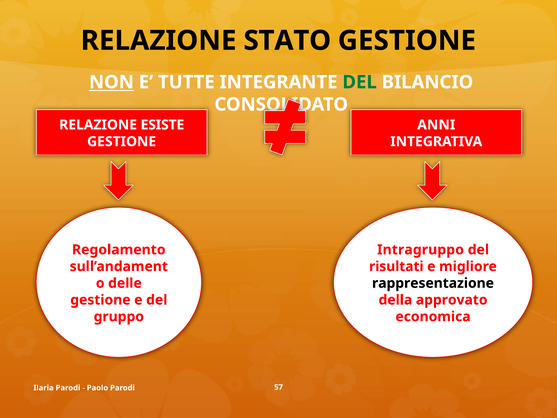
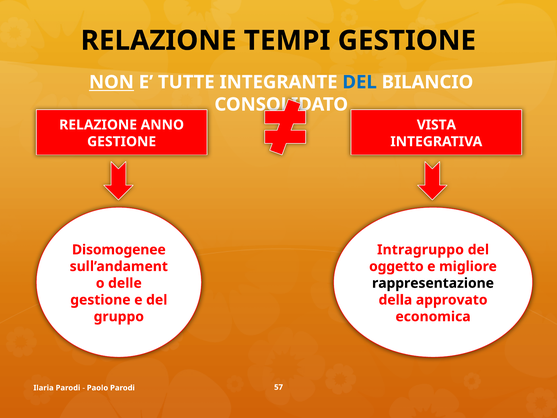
STATO: STATO -> TEMPI
DEL at (360, 82) colour: green -> blue
ESISTE: ESISTE -> ANNO
ANNI: ANNI -> VISTA
Regolamento: Regolamento -> Disomogenee
risultati: risultati -> oggetto
